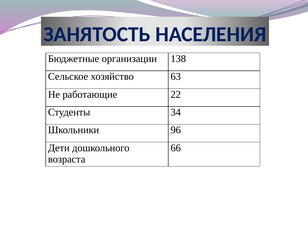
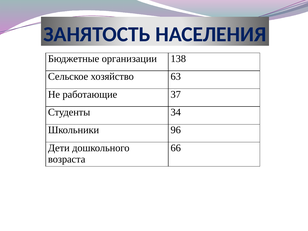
22: 22 -> 37
